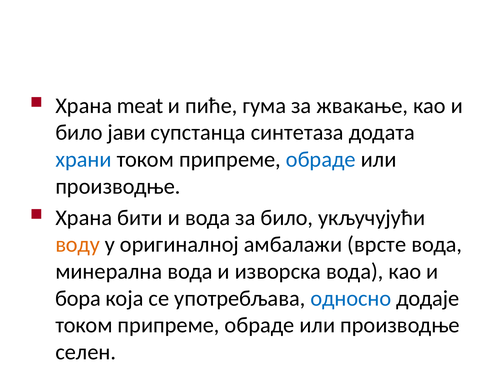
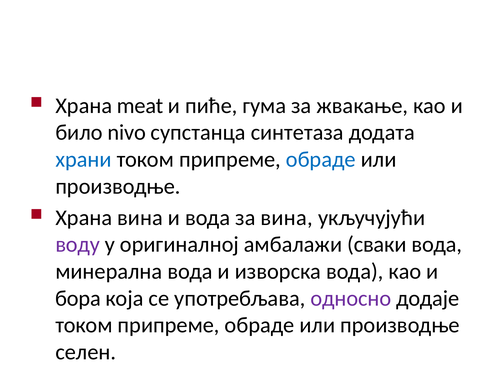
јави: јави -> nivo
Храна бити: бити -> вина
за било: било -> вина
воду colour: orange -> purple
врсте: врсте -> сваки
односно colour: blue -> purple
